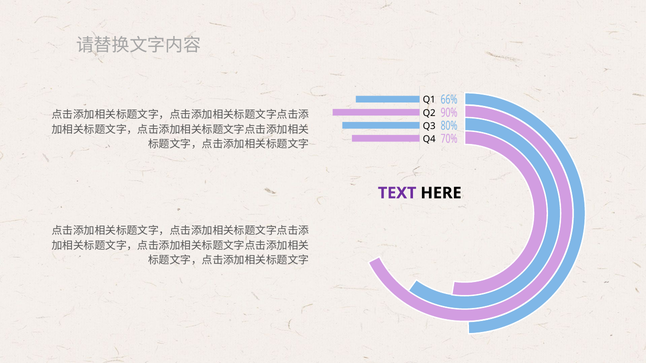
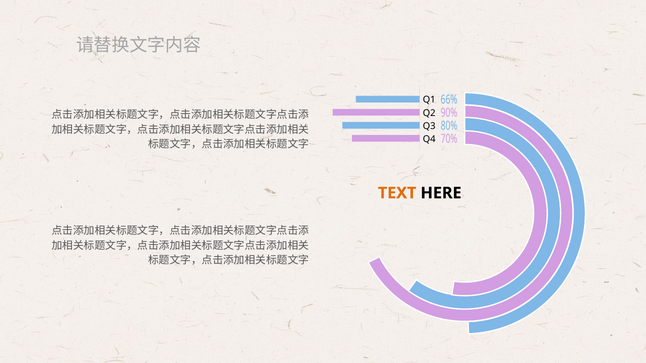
TEXT colour: purple -> orange
